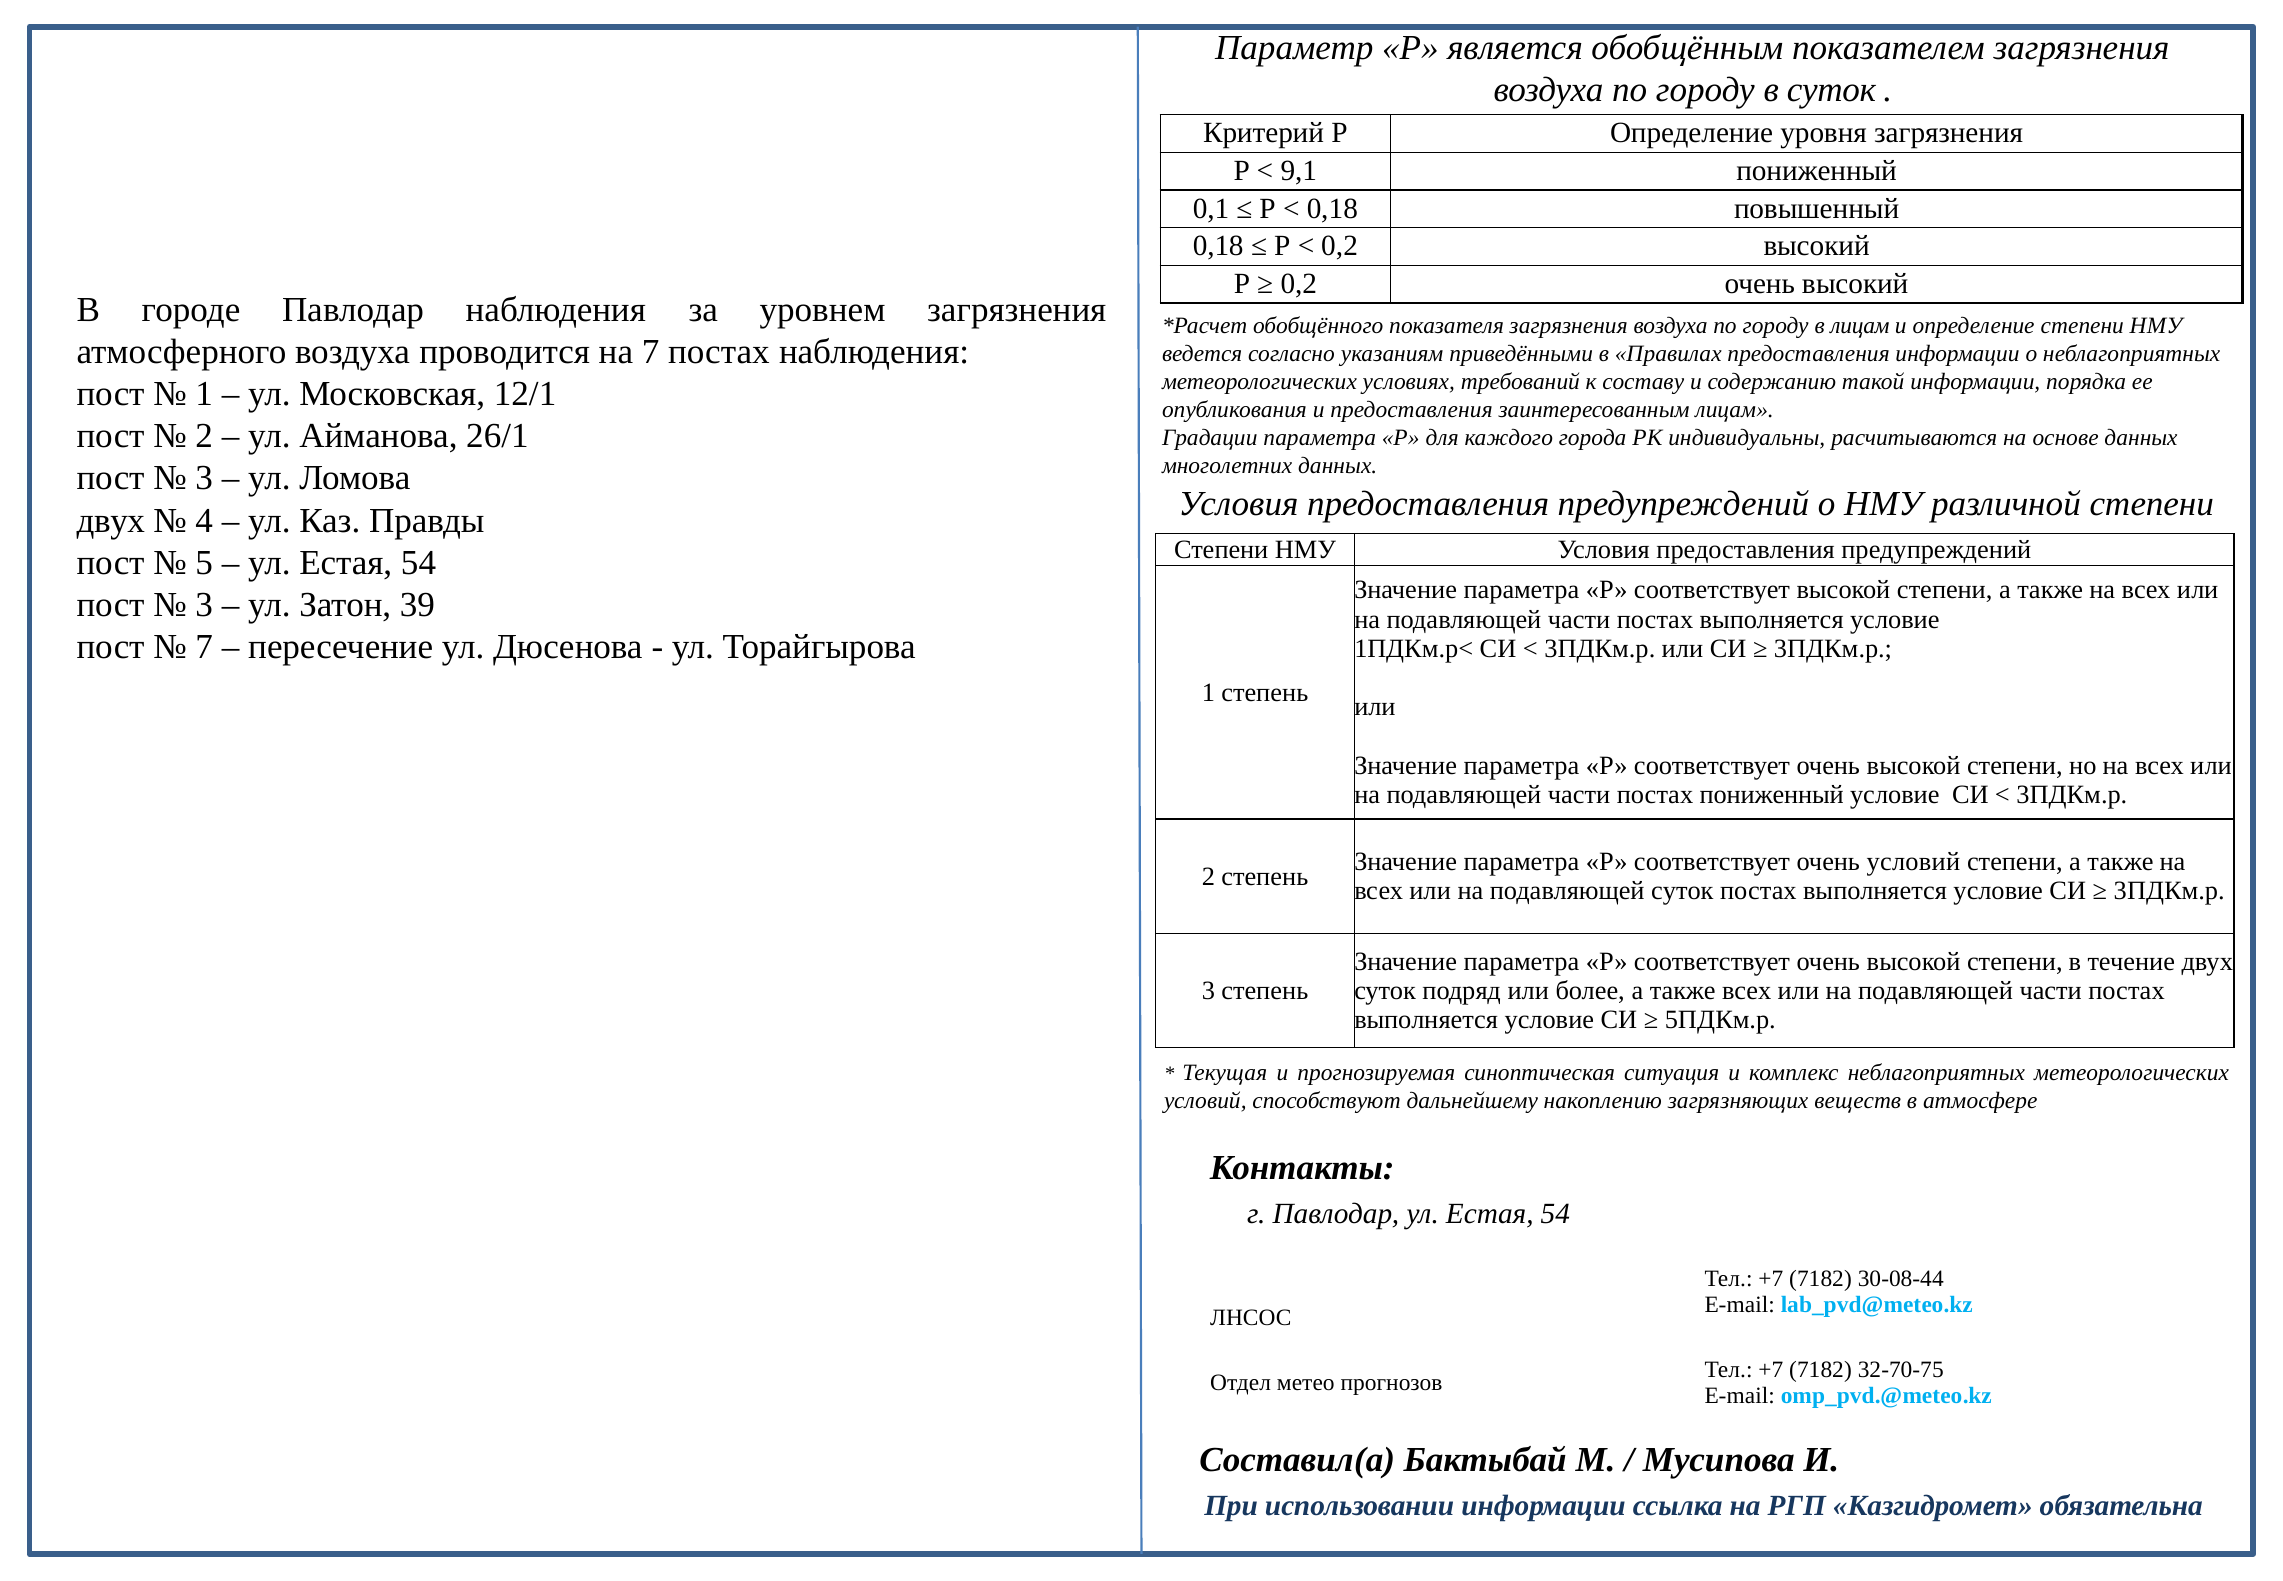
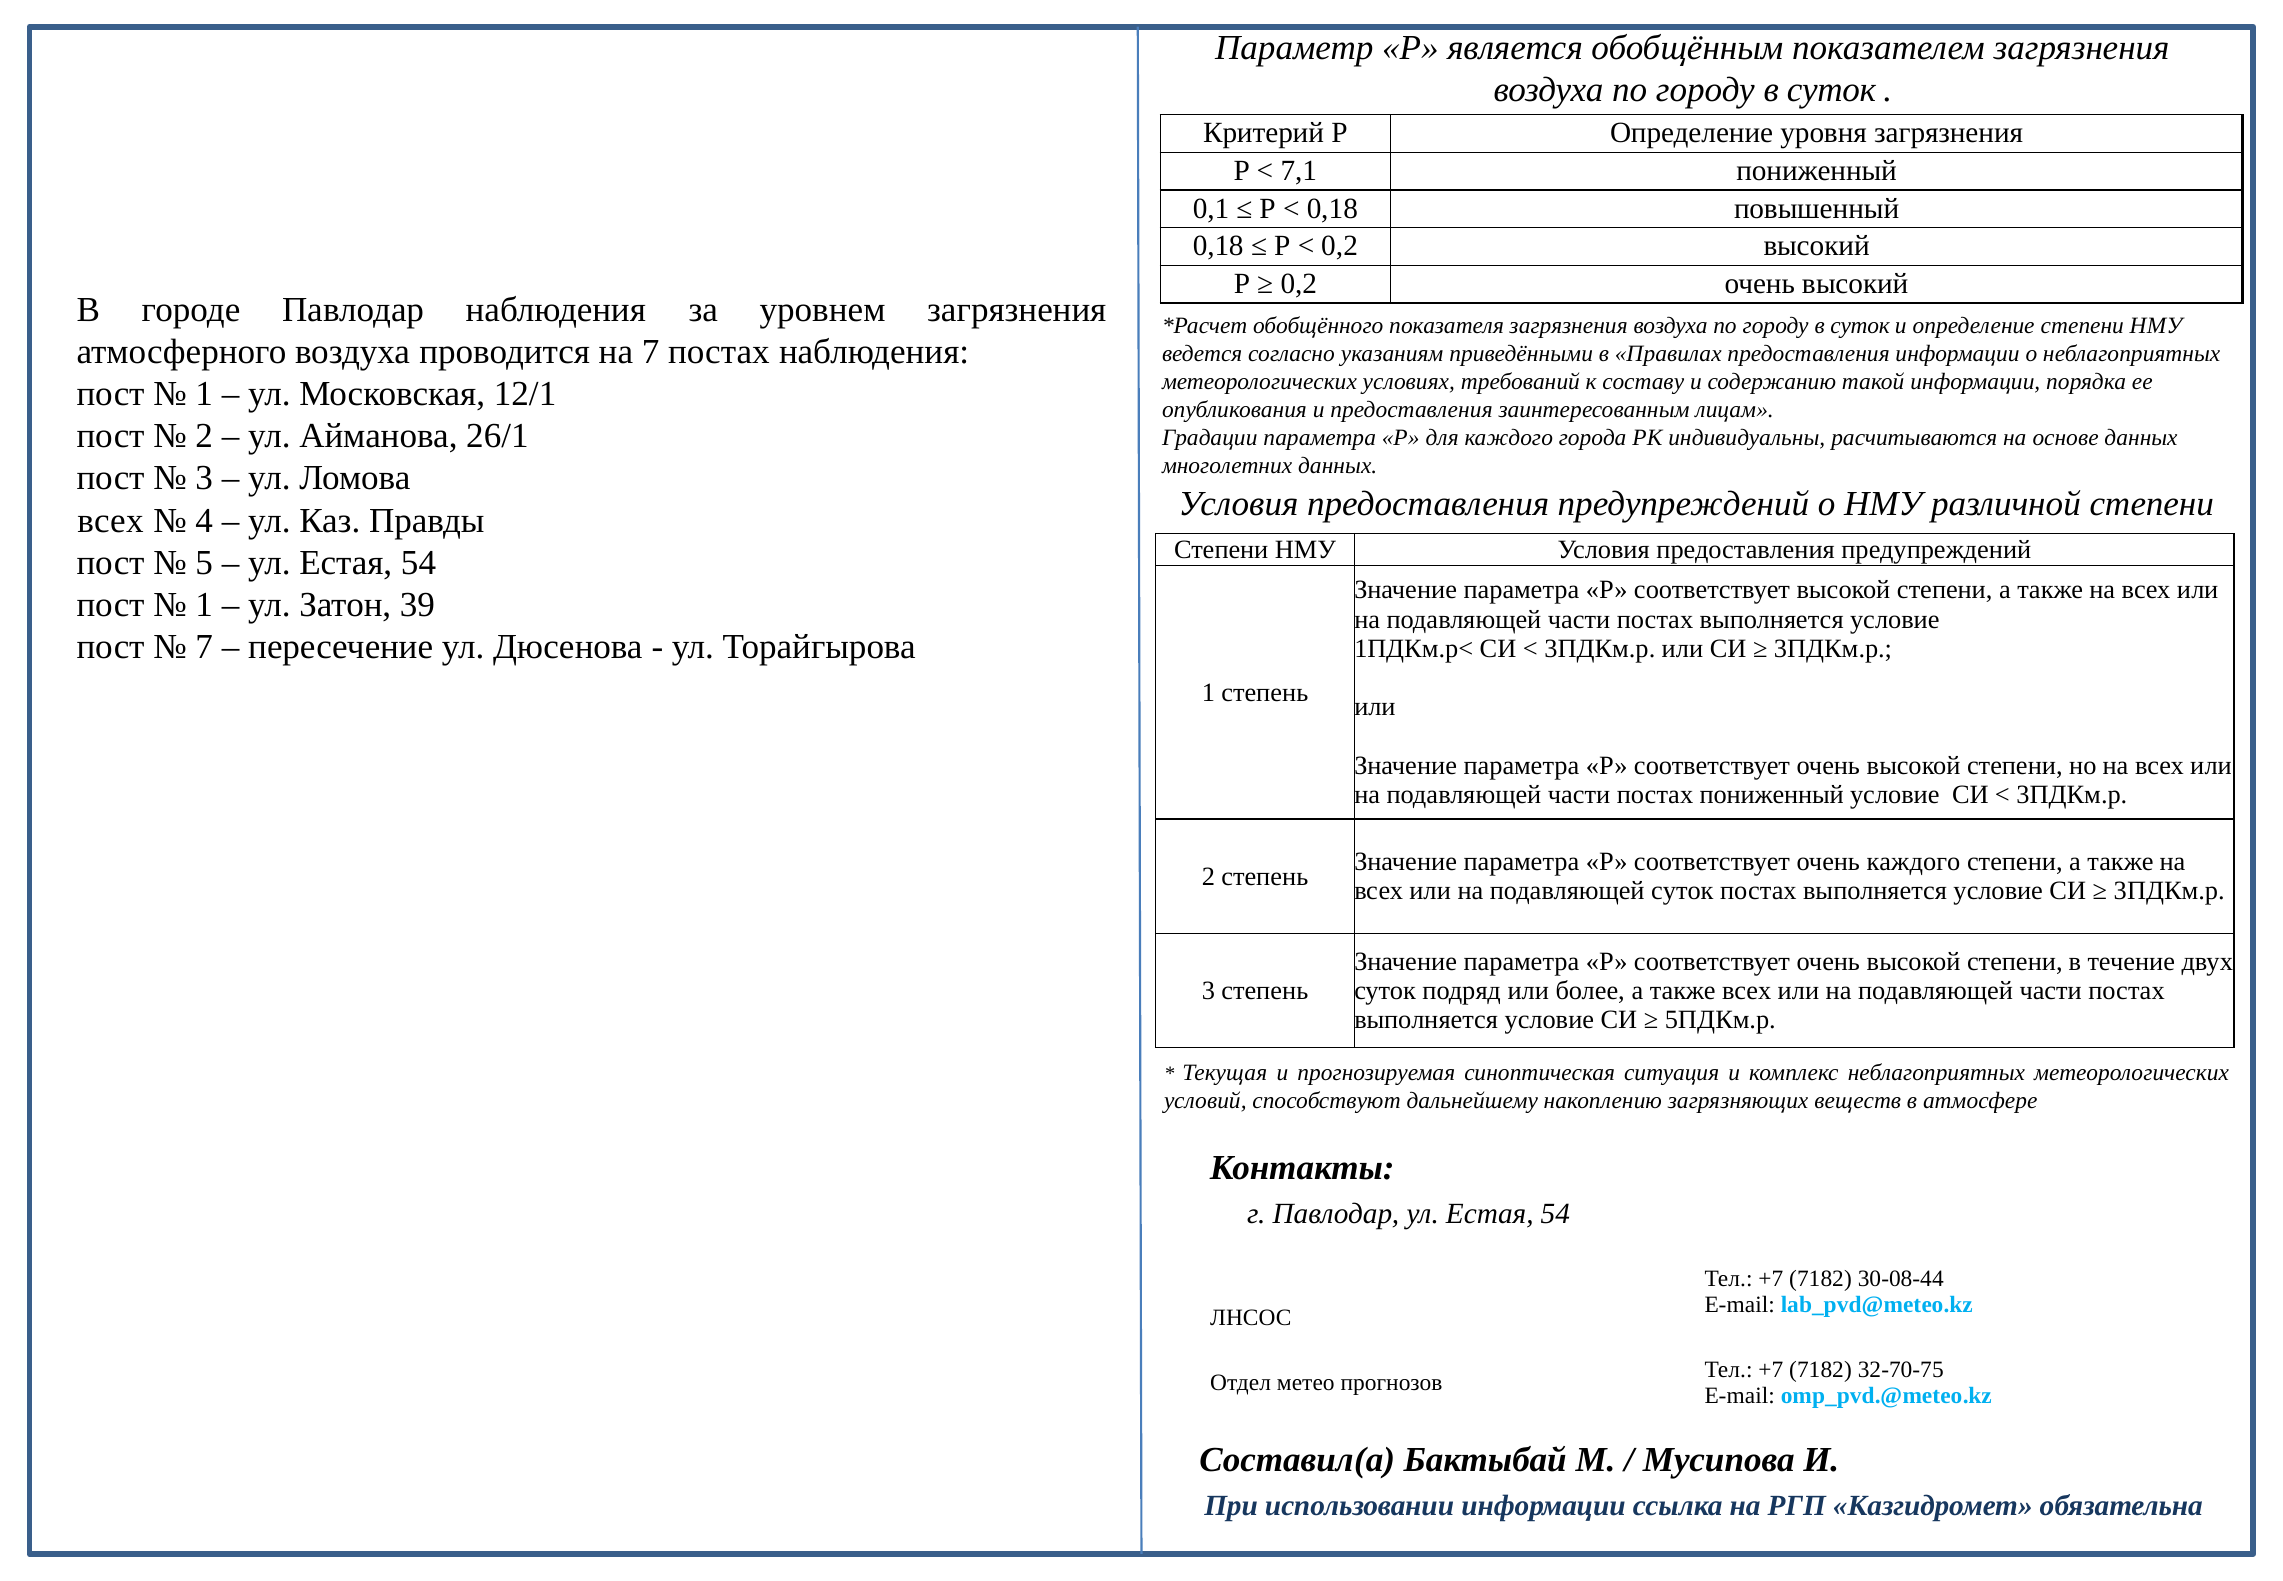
9,1: 9,1 -> 7,1
лицам at (1860, 326): лицам -> суток
двух at (111, 520): двух -> всех
3 at (204, 605): 3 -> 1
очень условий: условий -> каждого
